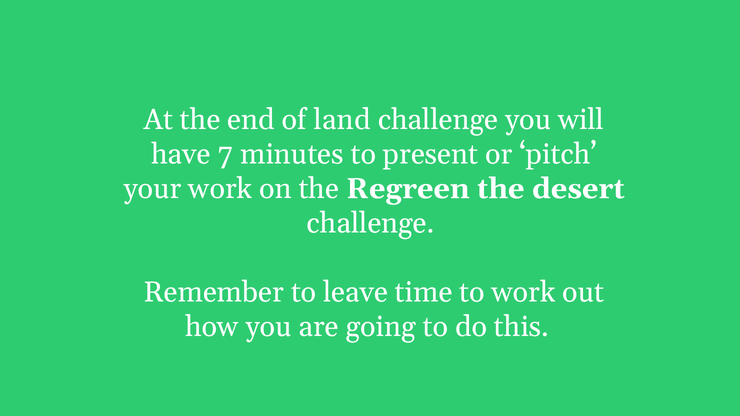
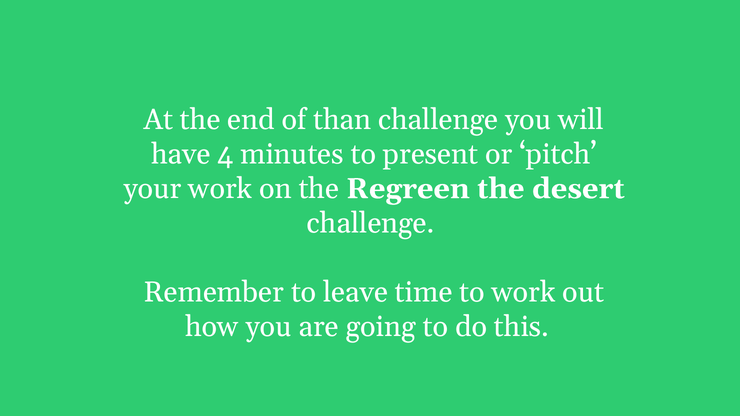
land: land -> than
7: 7 -> 4
